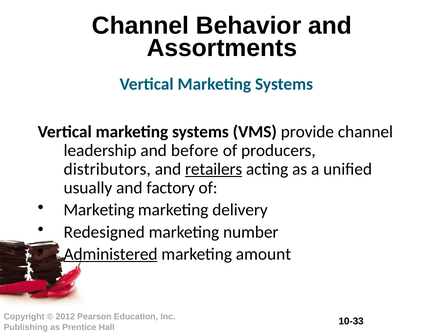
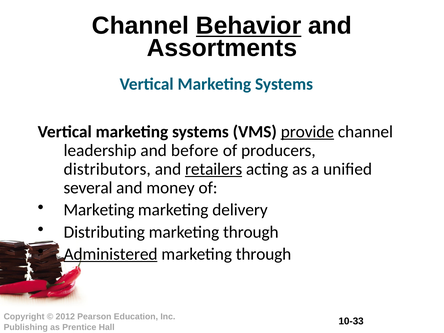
Behavior underline: none -> present
provide underline: none -> present
usually: usually -> several
factory: factory -> money
Redesigned: Redesigned -> Distributing
number at (251, 232): number -> through
amount at (263, 254): amount -> through
